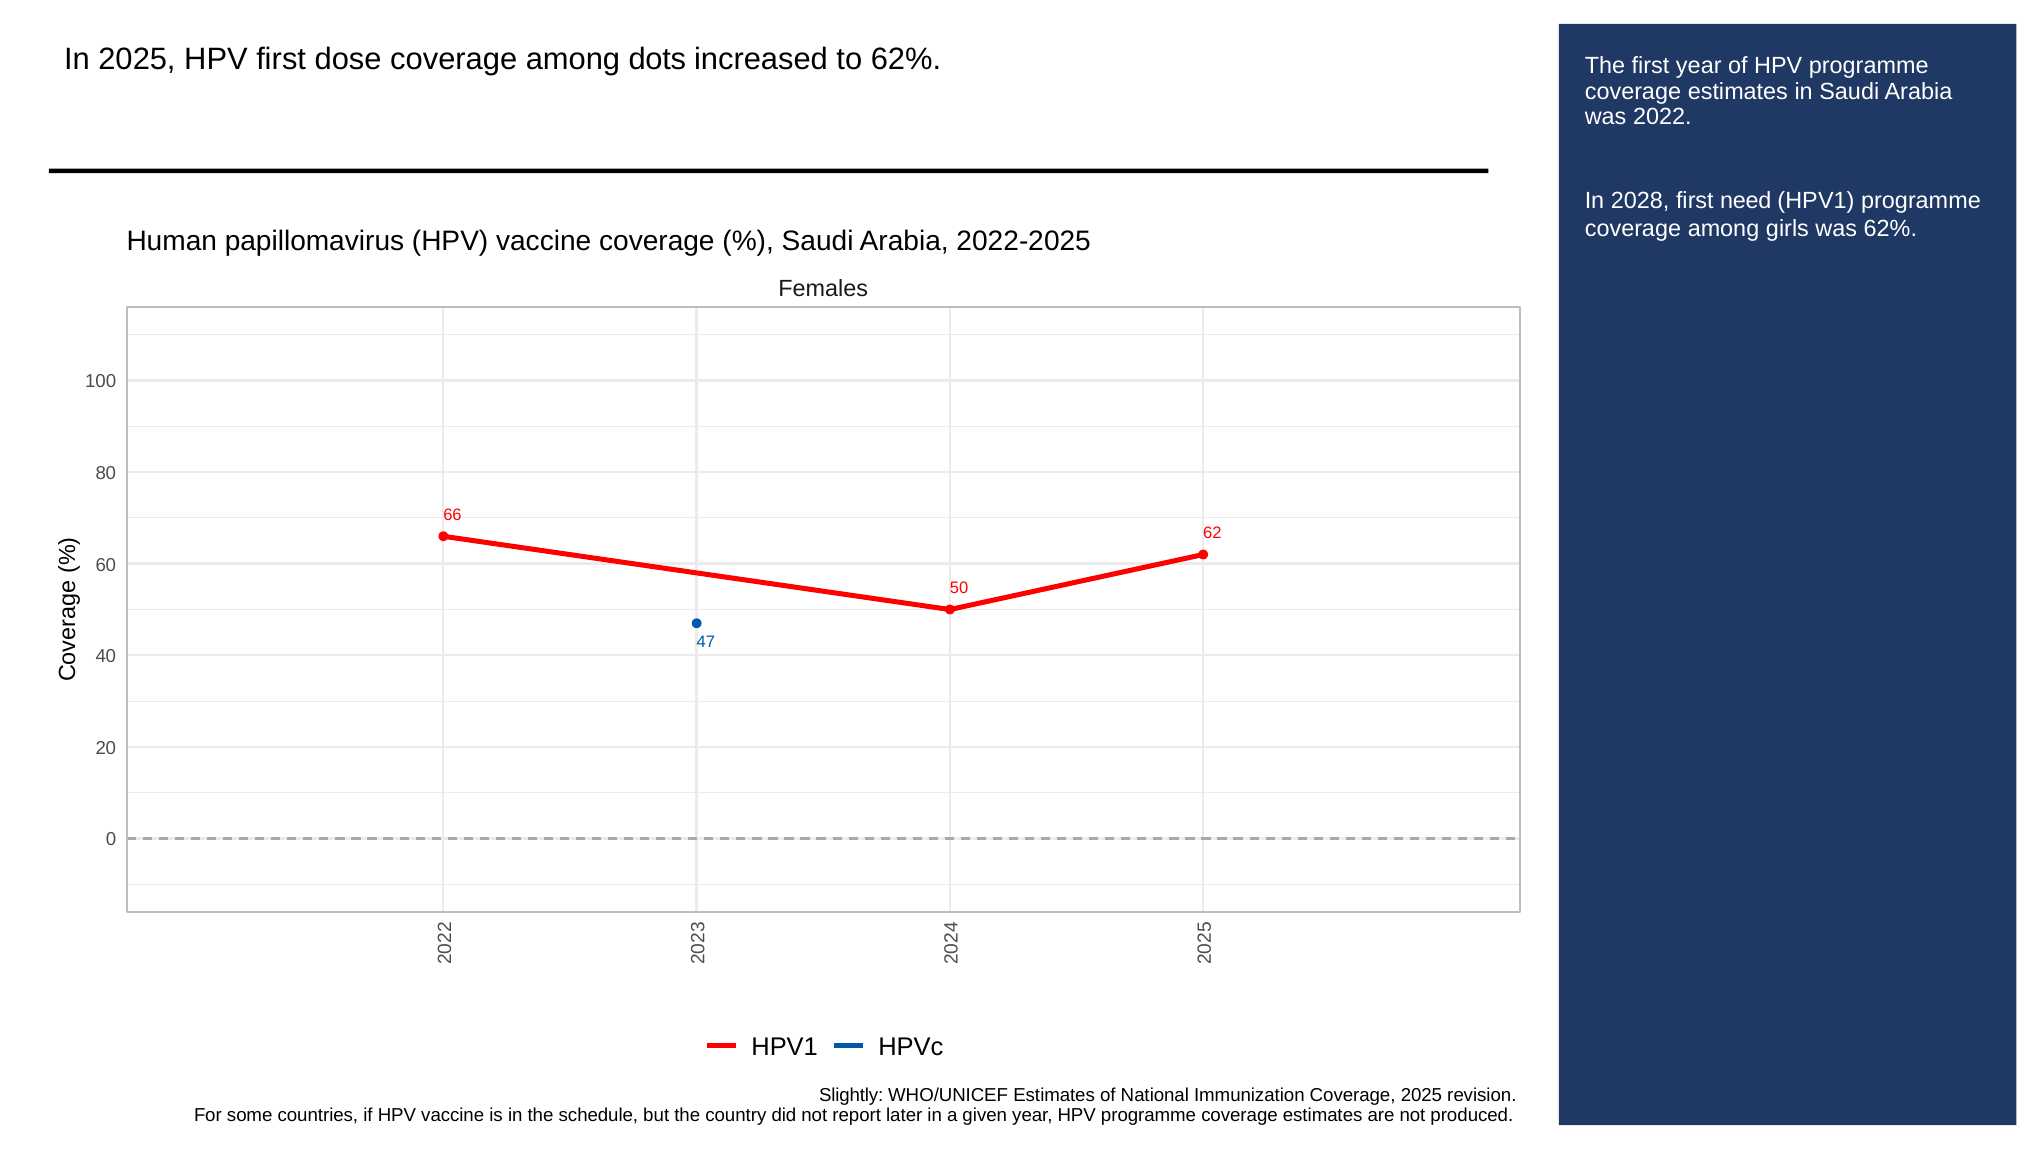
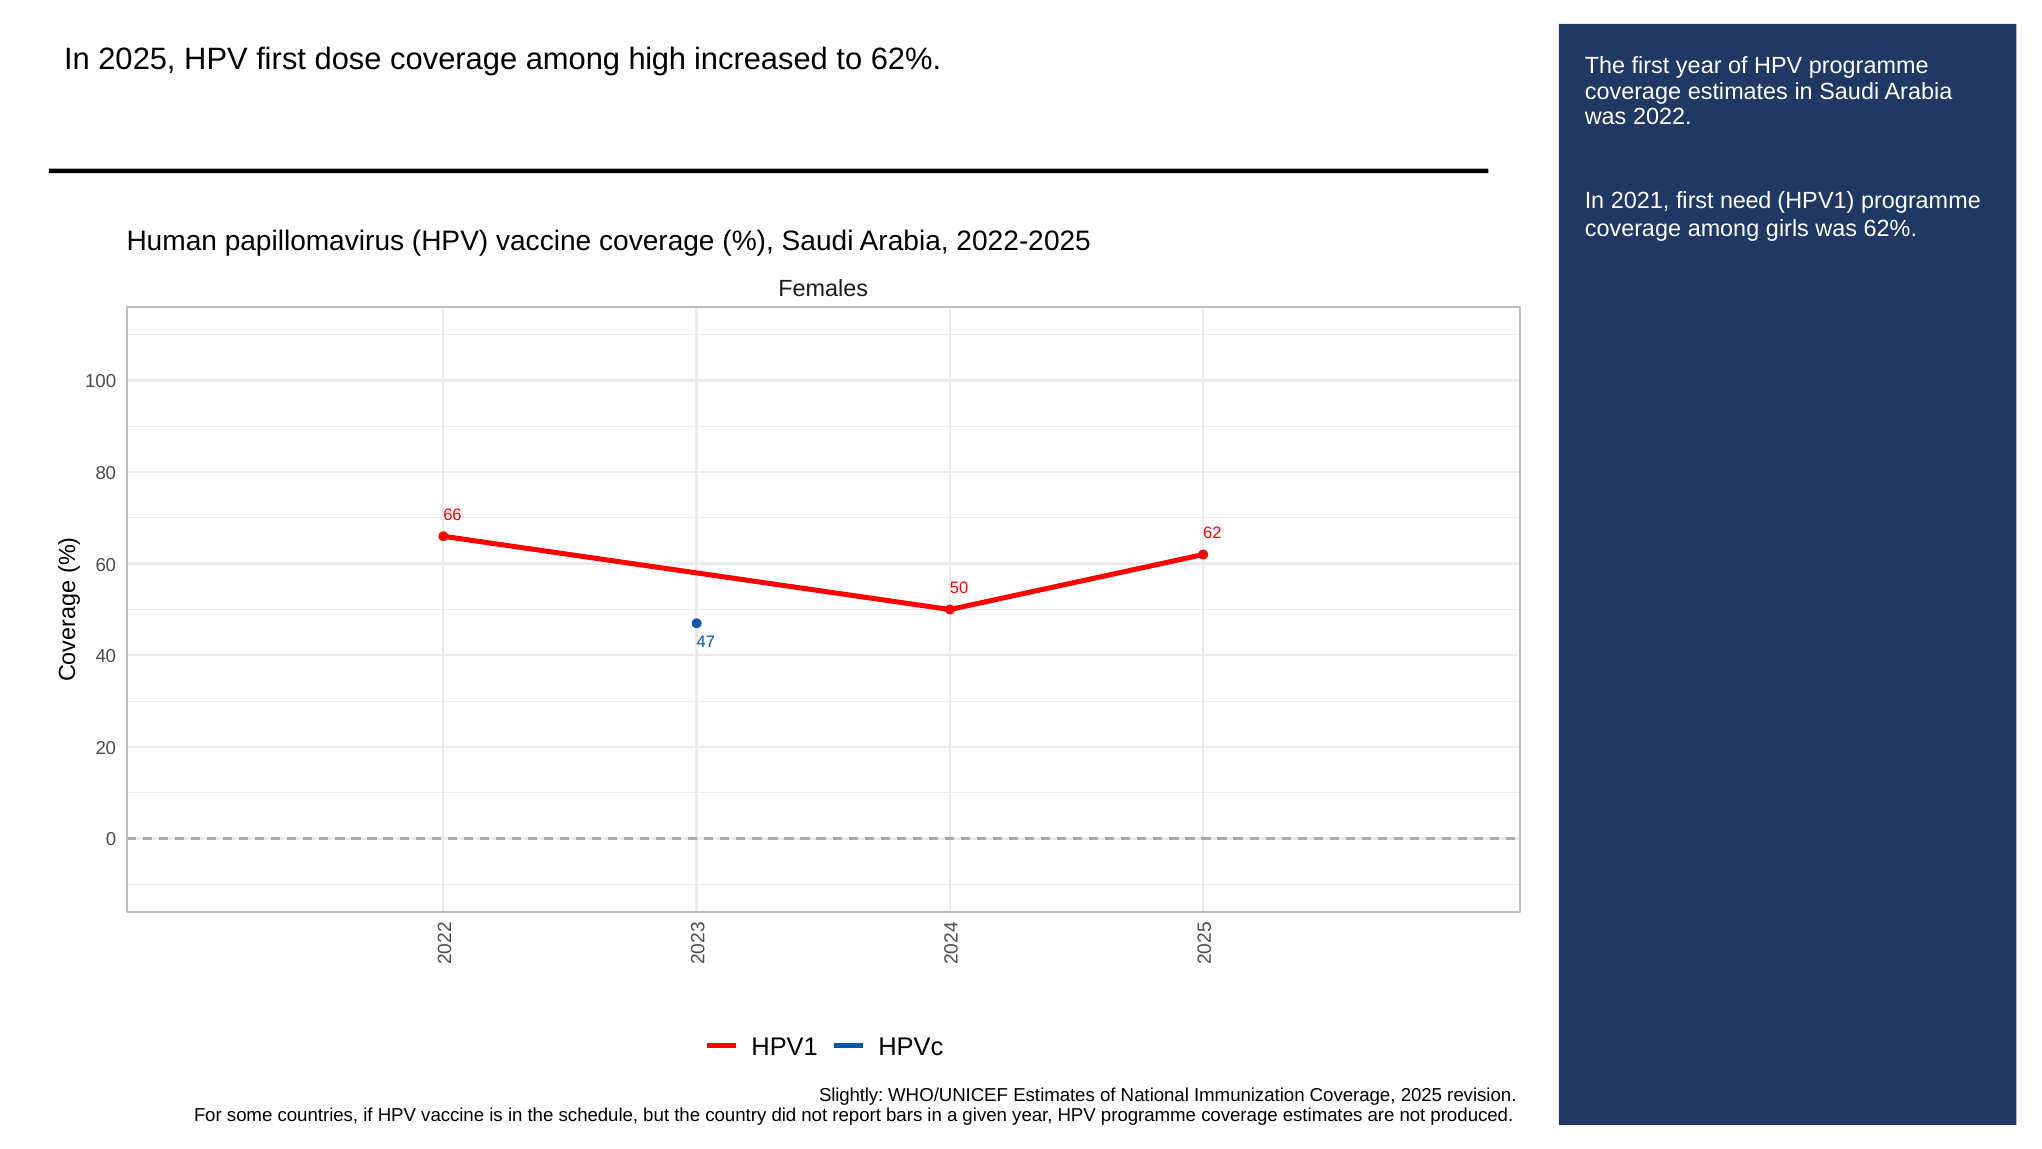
dots: dots -> high
2028: 2028 -> 2021
later: later -> bars
